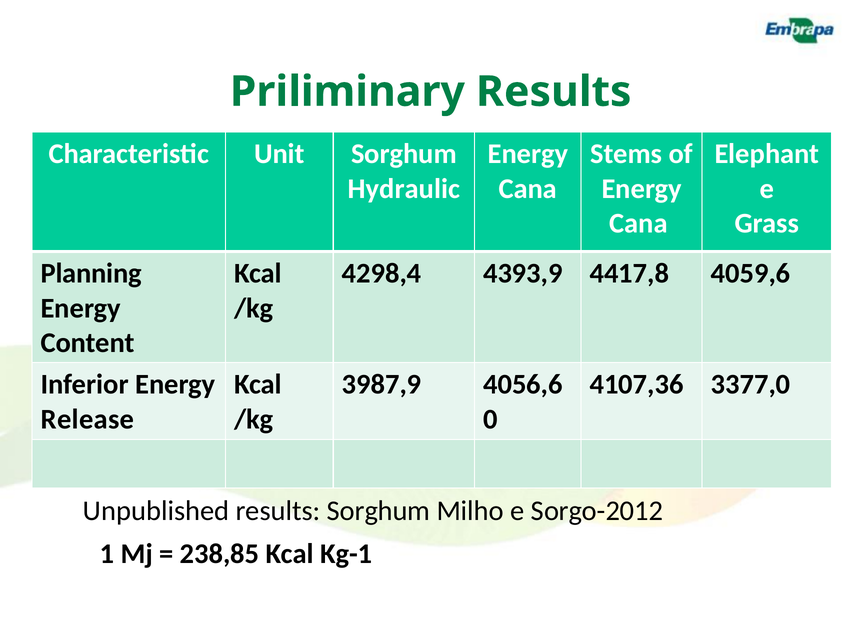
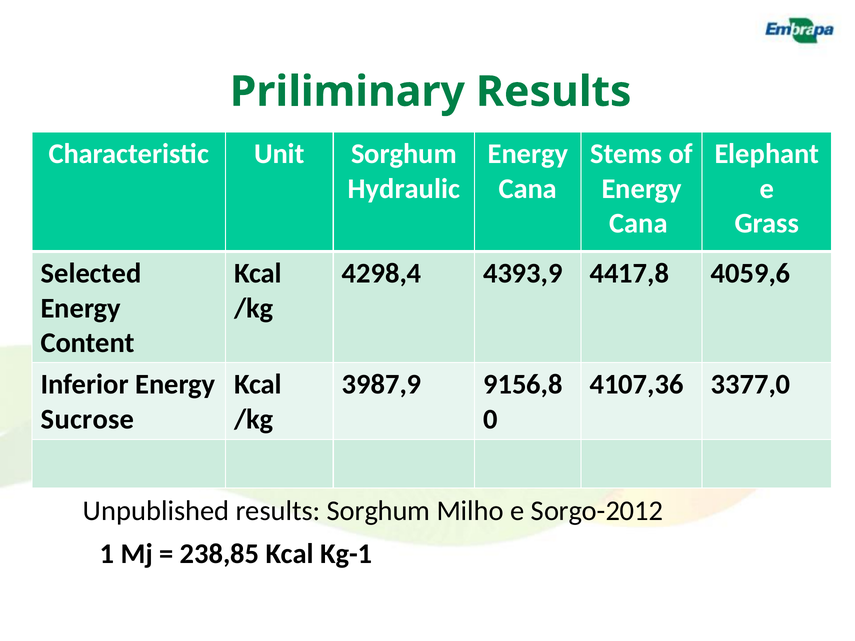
Planning: Planning -> Selected
4056,6: 4056,6 -> 9156,8
Release: Release -> Sucrose
